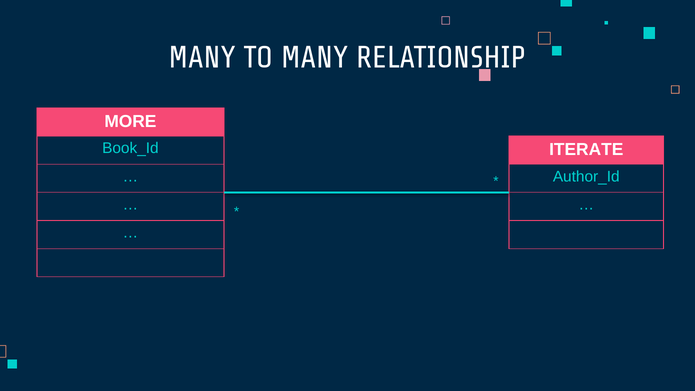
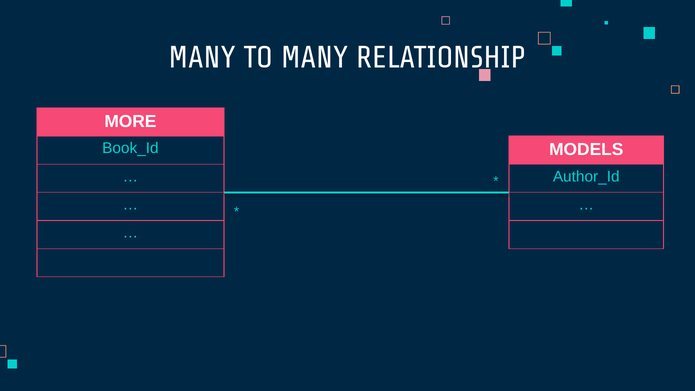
ITERATE: ITERATE -> MODELS
